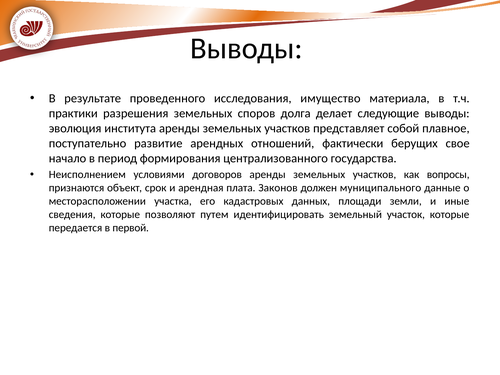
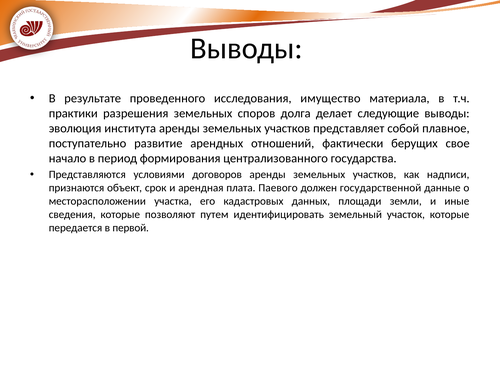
Неисполнением: Неисполнением -> Представляются
вопросы: вопросы -> надписи
Законов: Законов -> Паевого
муниципального: муниципального -> государственной
